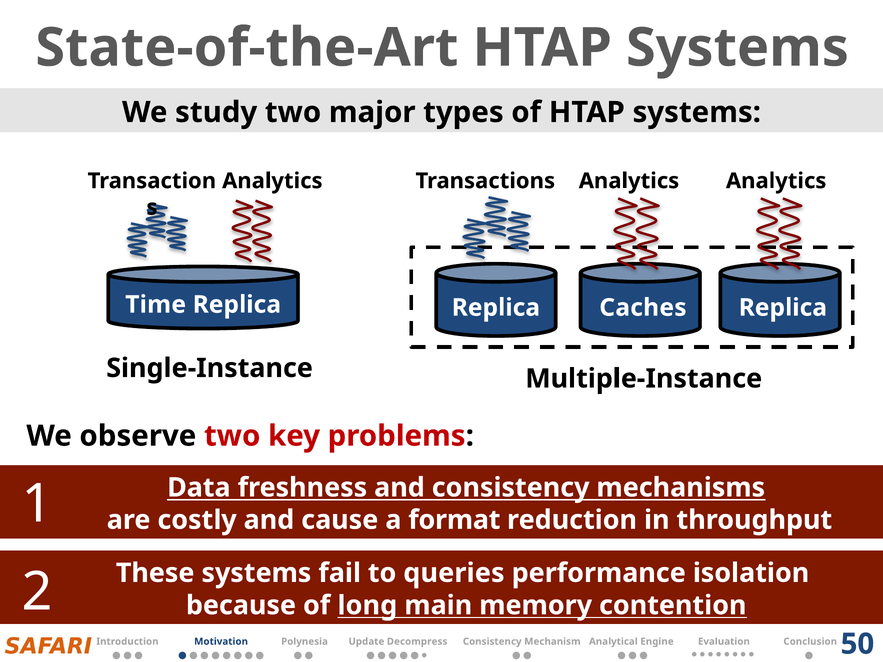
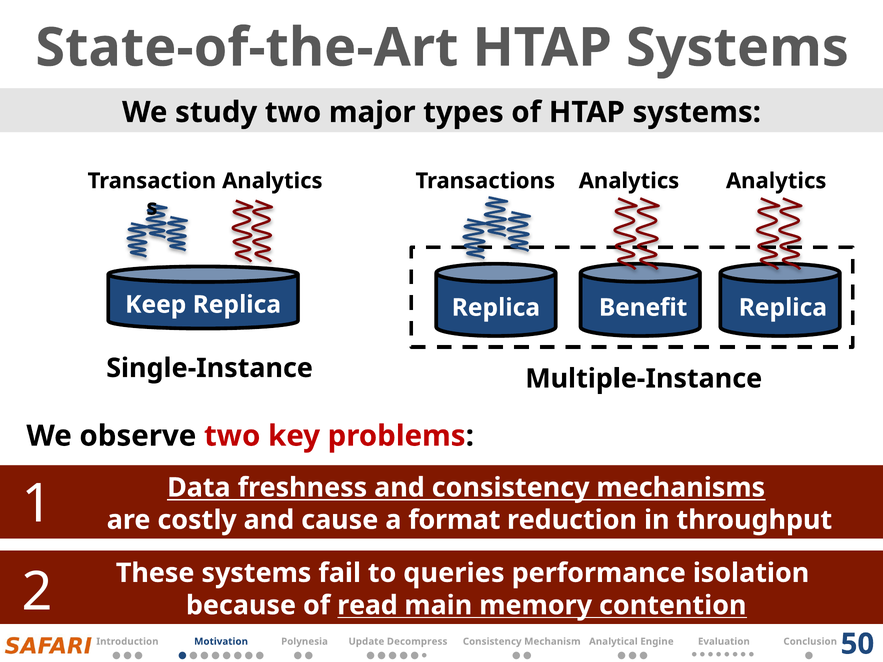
Time: Time -> Keep
Caches: Caches -> Benefit
long: long -> read
